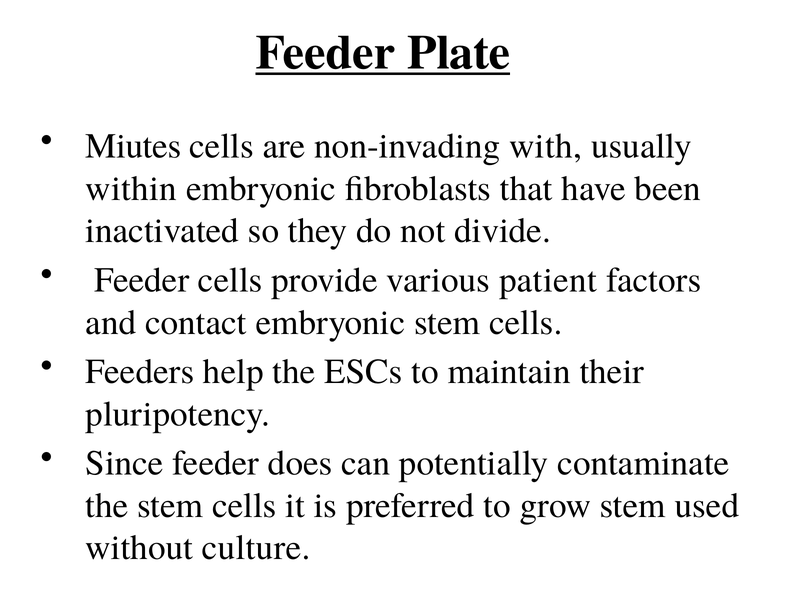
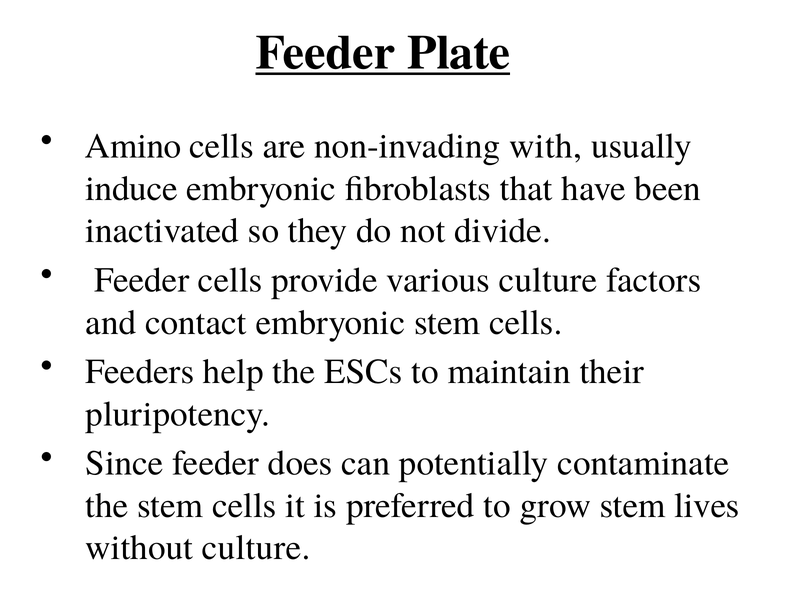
Miutes: Miutes -> Amino
within: within -> induce
various patient: patient -> culture
used: used -> lives
